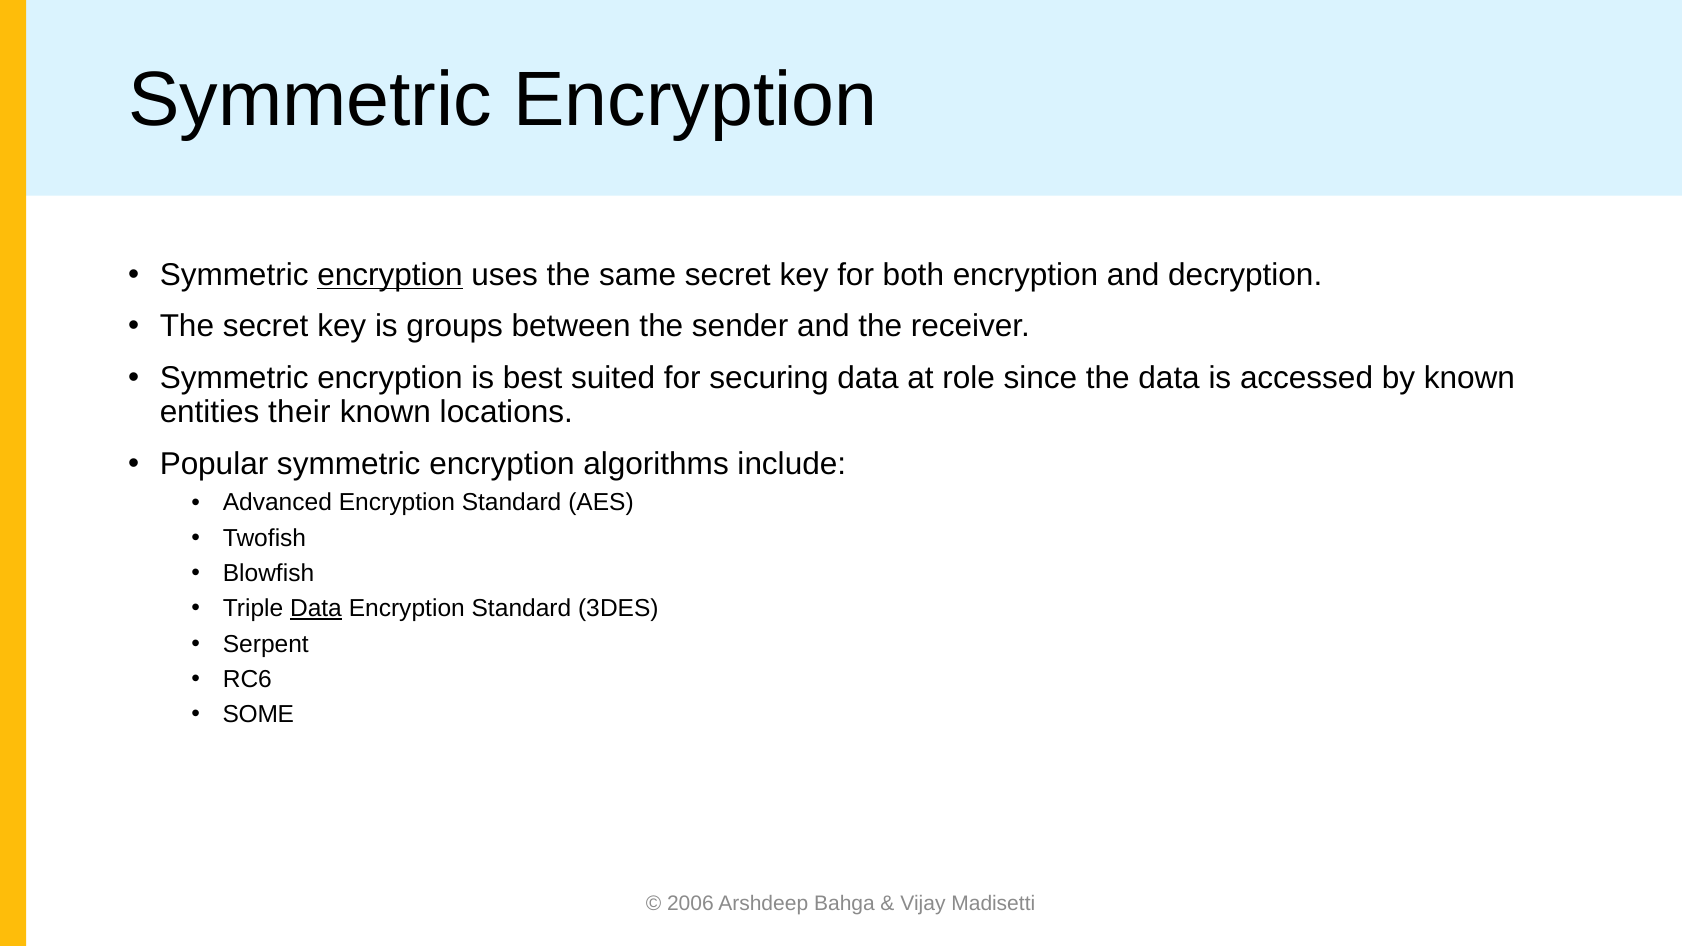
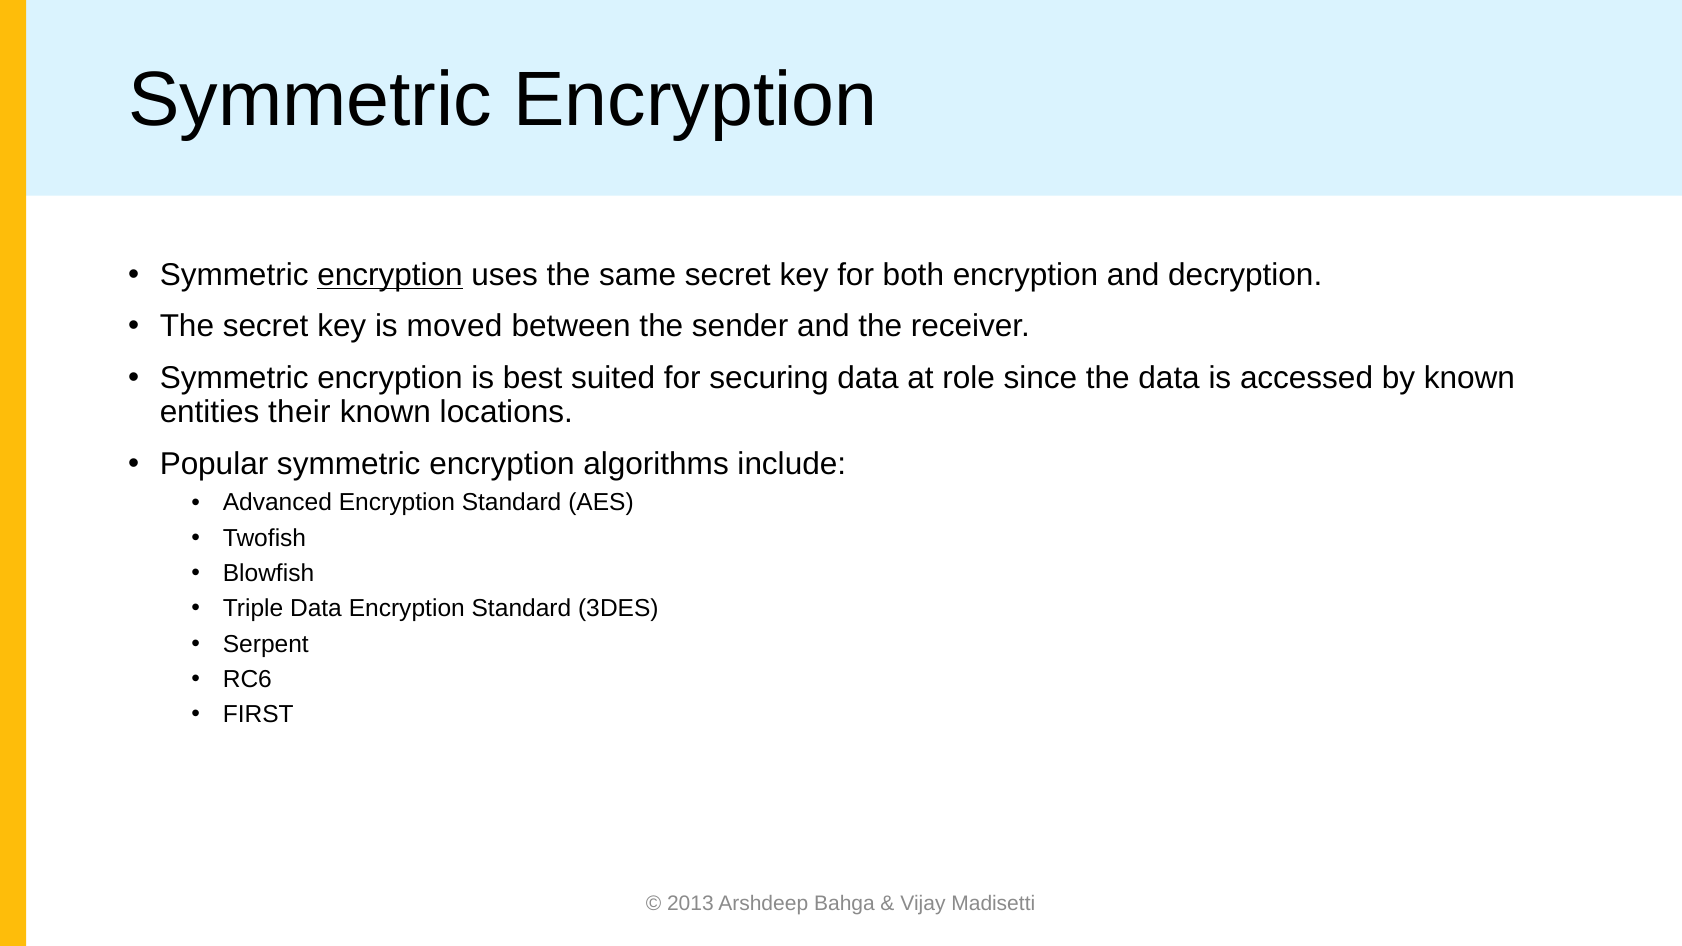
groups: groups -> moved
Data at (316, 609) underline: present -> none
SOME: SOME -> FIRST
2006: 2006 -> 2013
